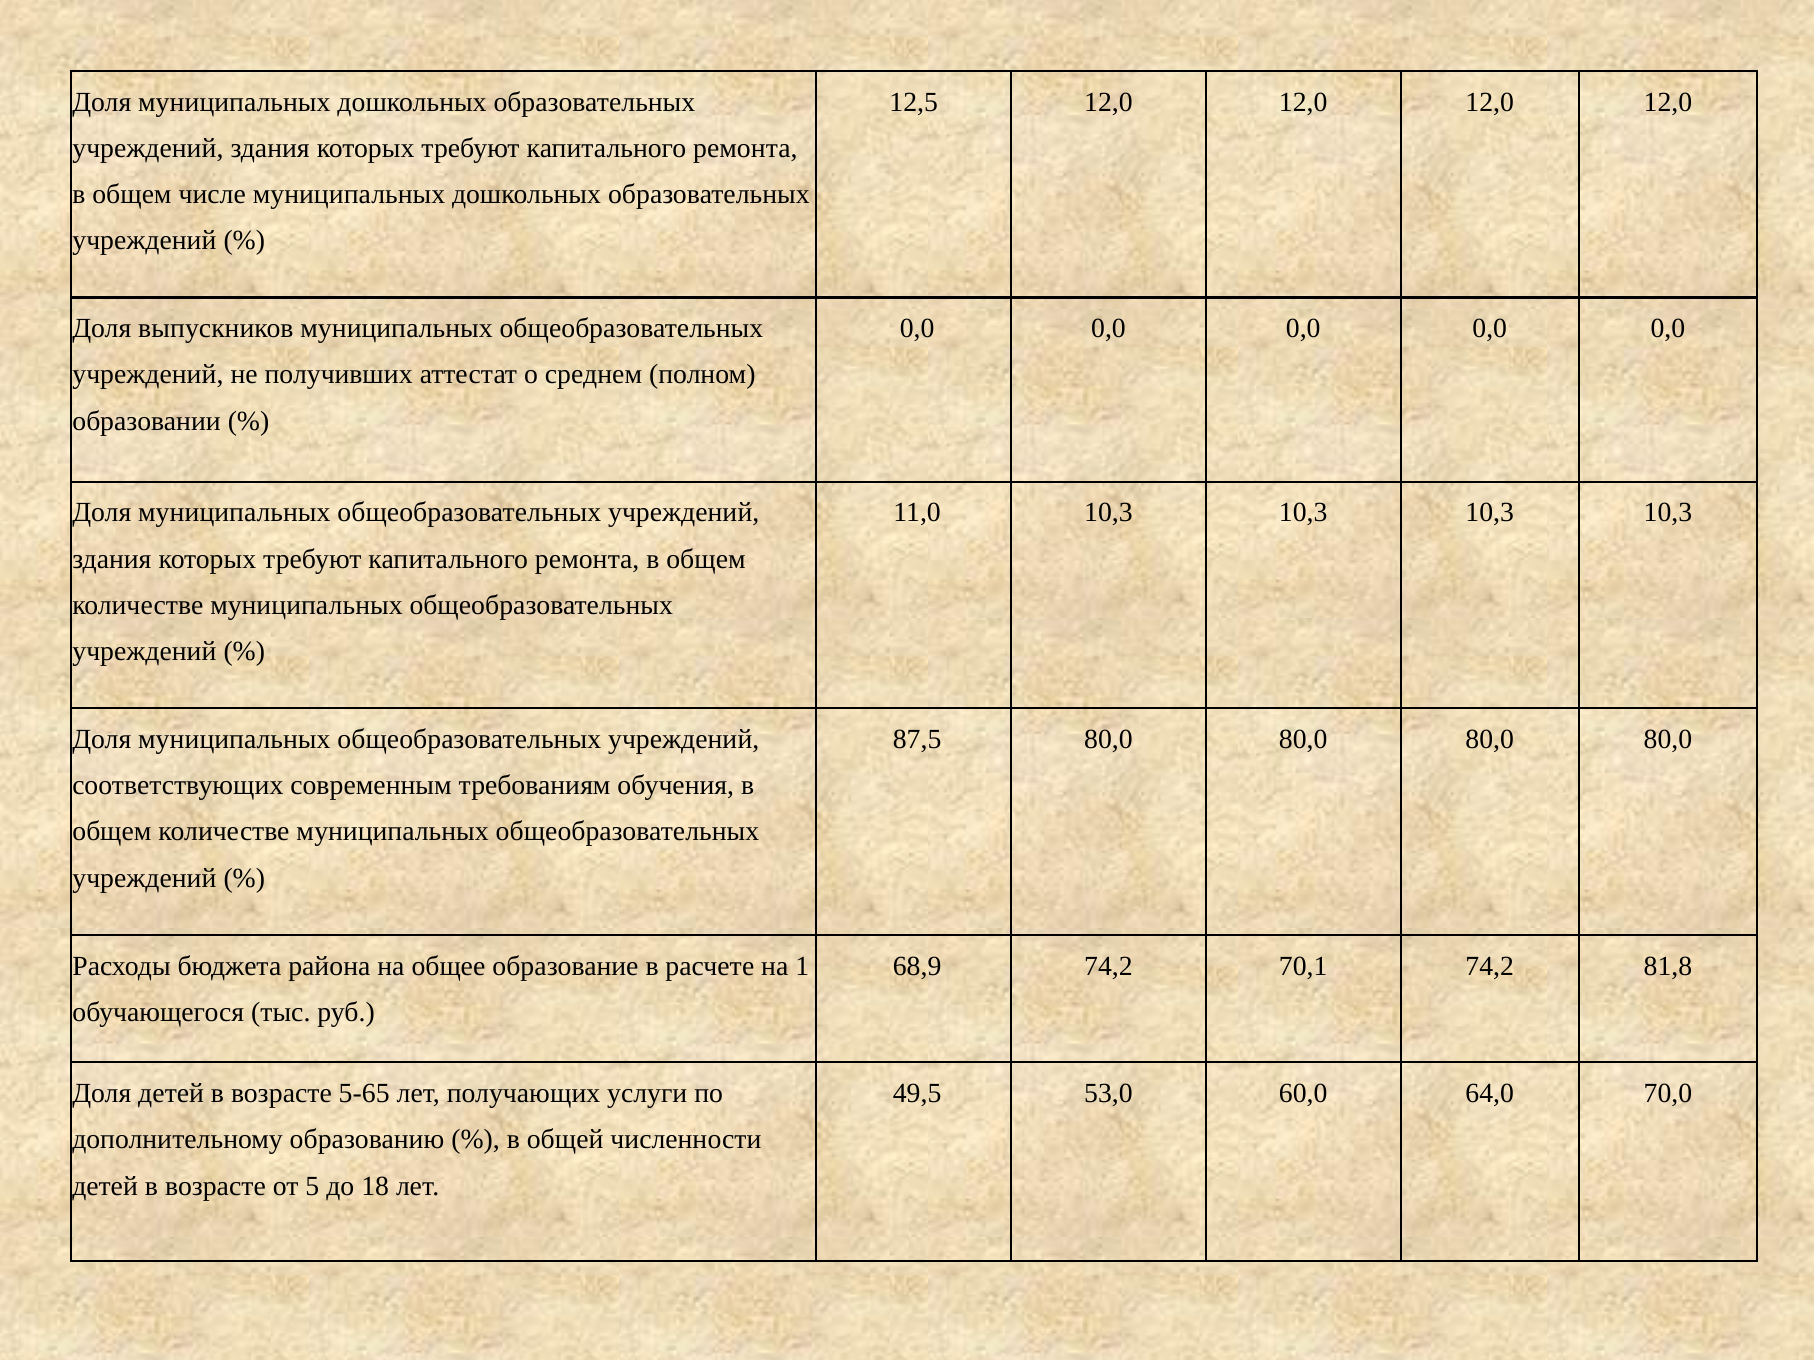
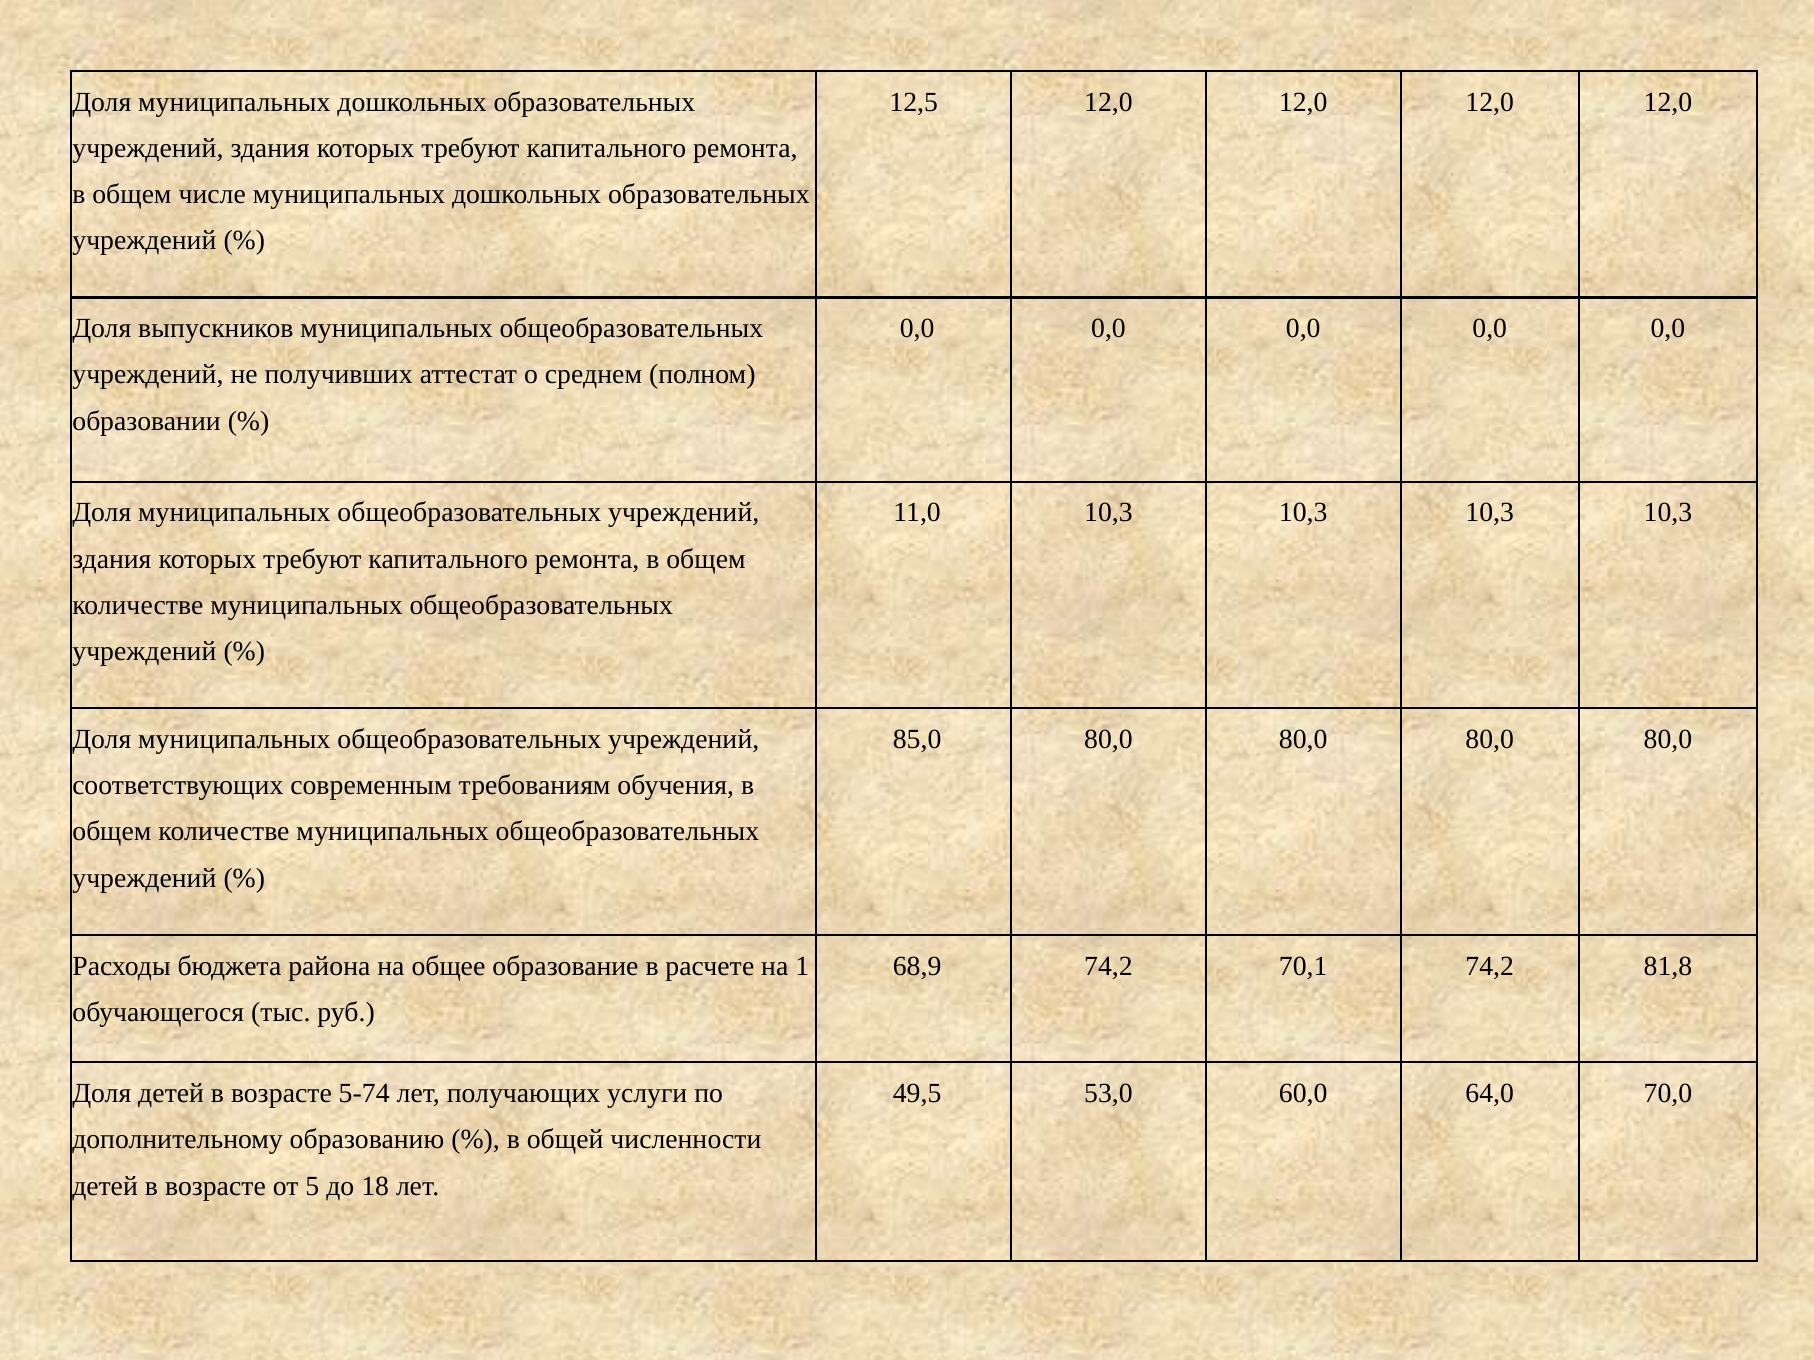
87,5: 87,5 -> 85,0
5-65: 5-65 -> 5-74
